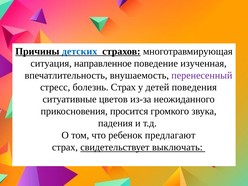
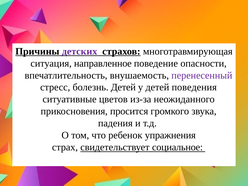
детских colour: blue -> purple
изученная: изученная -> опасности
болезнь Страх: Страх -> Детей
предлагают: предлагают -> упражнения
выключать: выключать -> социальное
